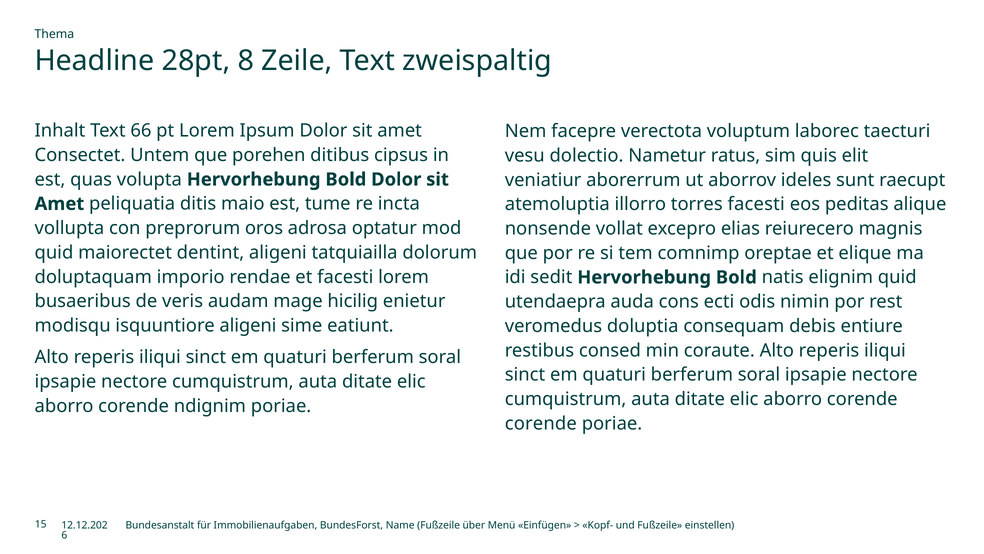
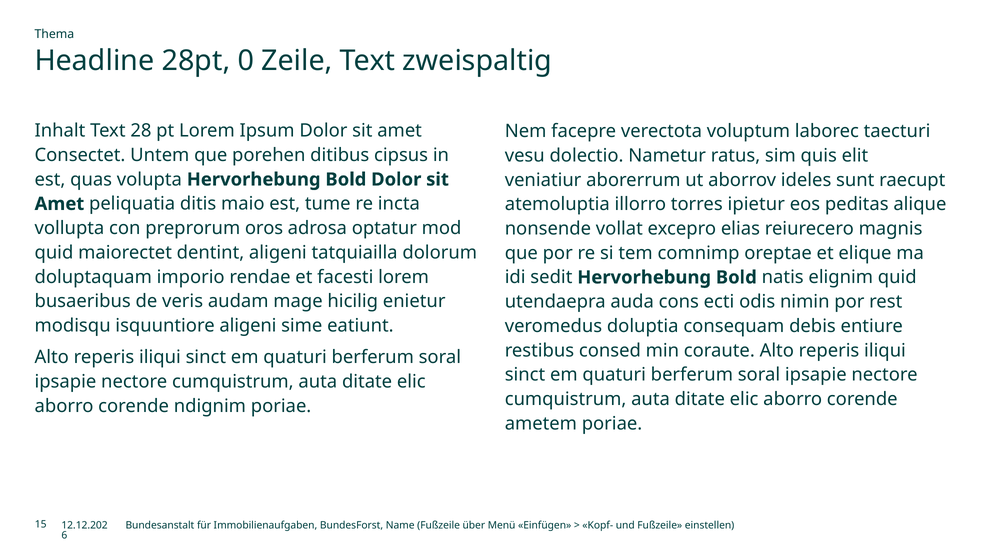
8: 8 -> 0
66: 66 -> 28
torres facesti: facesti -> ipietur
corende at (541, 423): corende -> ametem
